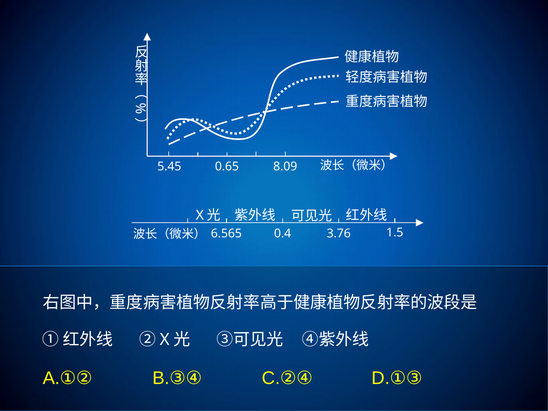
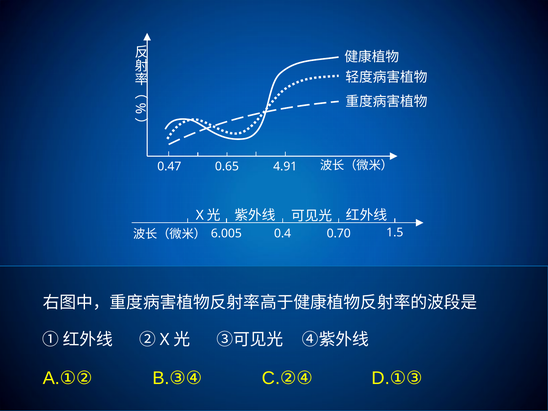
5.45: 5.45 -> 0.47
8.09: 8.09 -> 4.91
6.565: 6.565 -> 6.005
3.76: 3.76 -> 0.70
